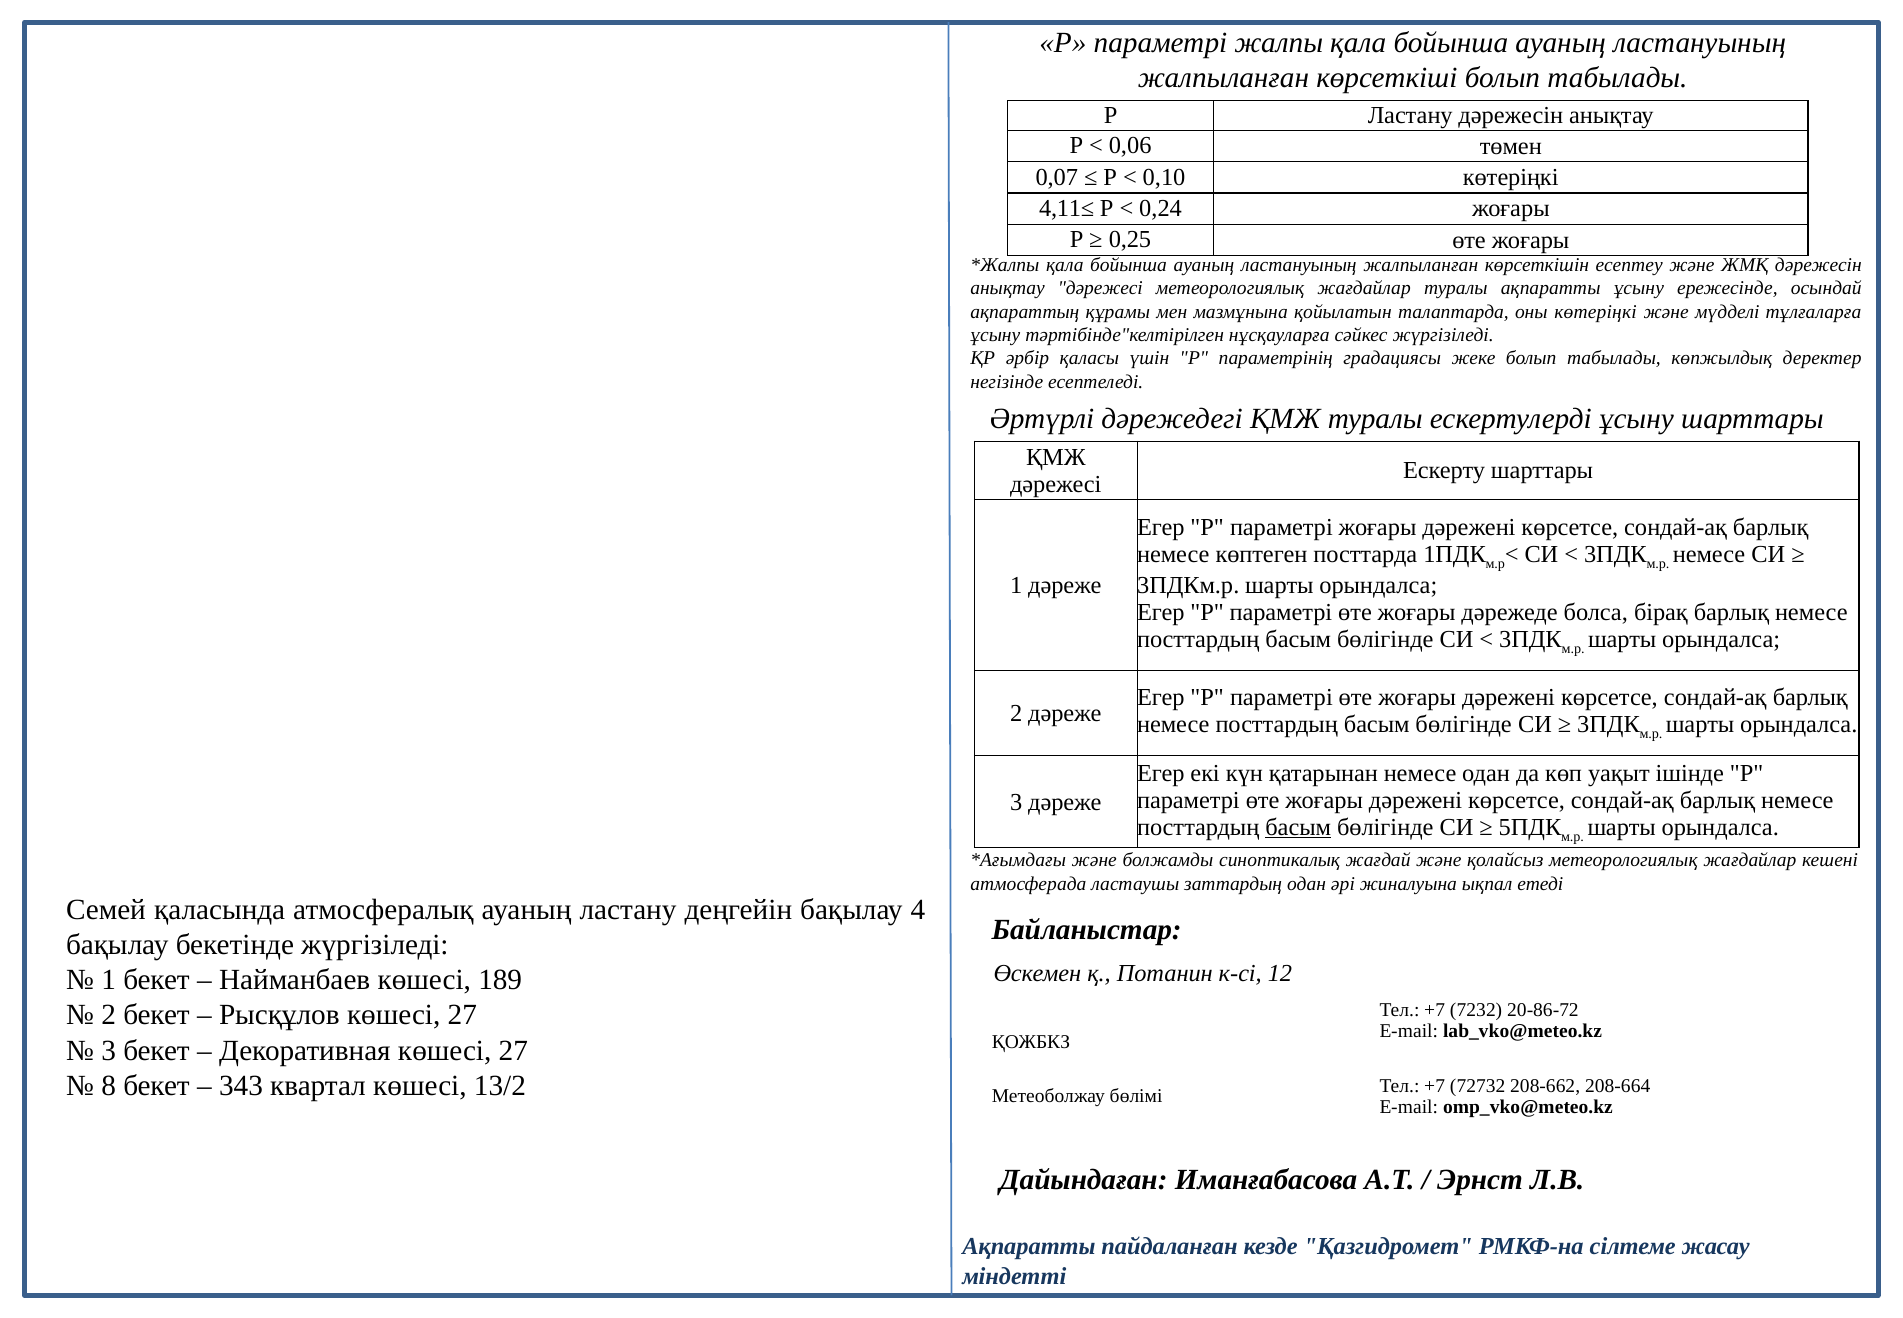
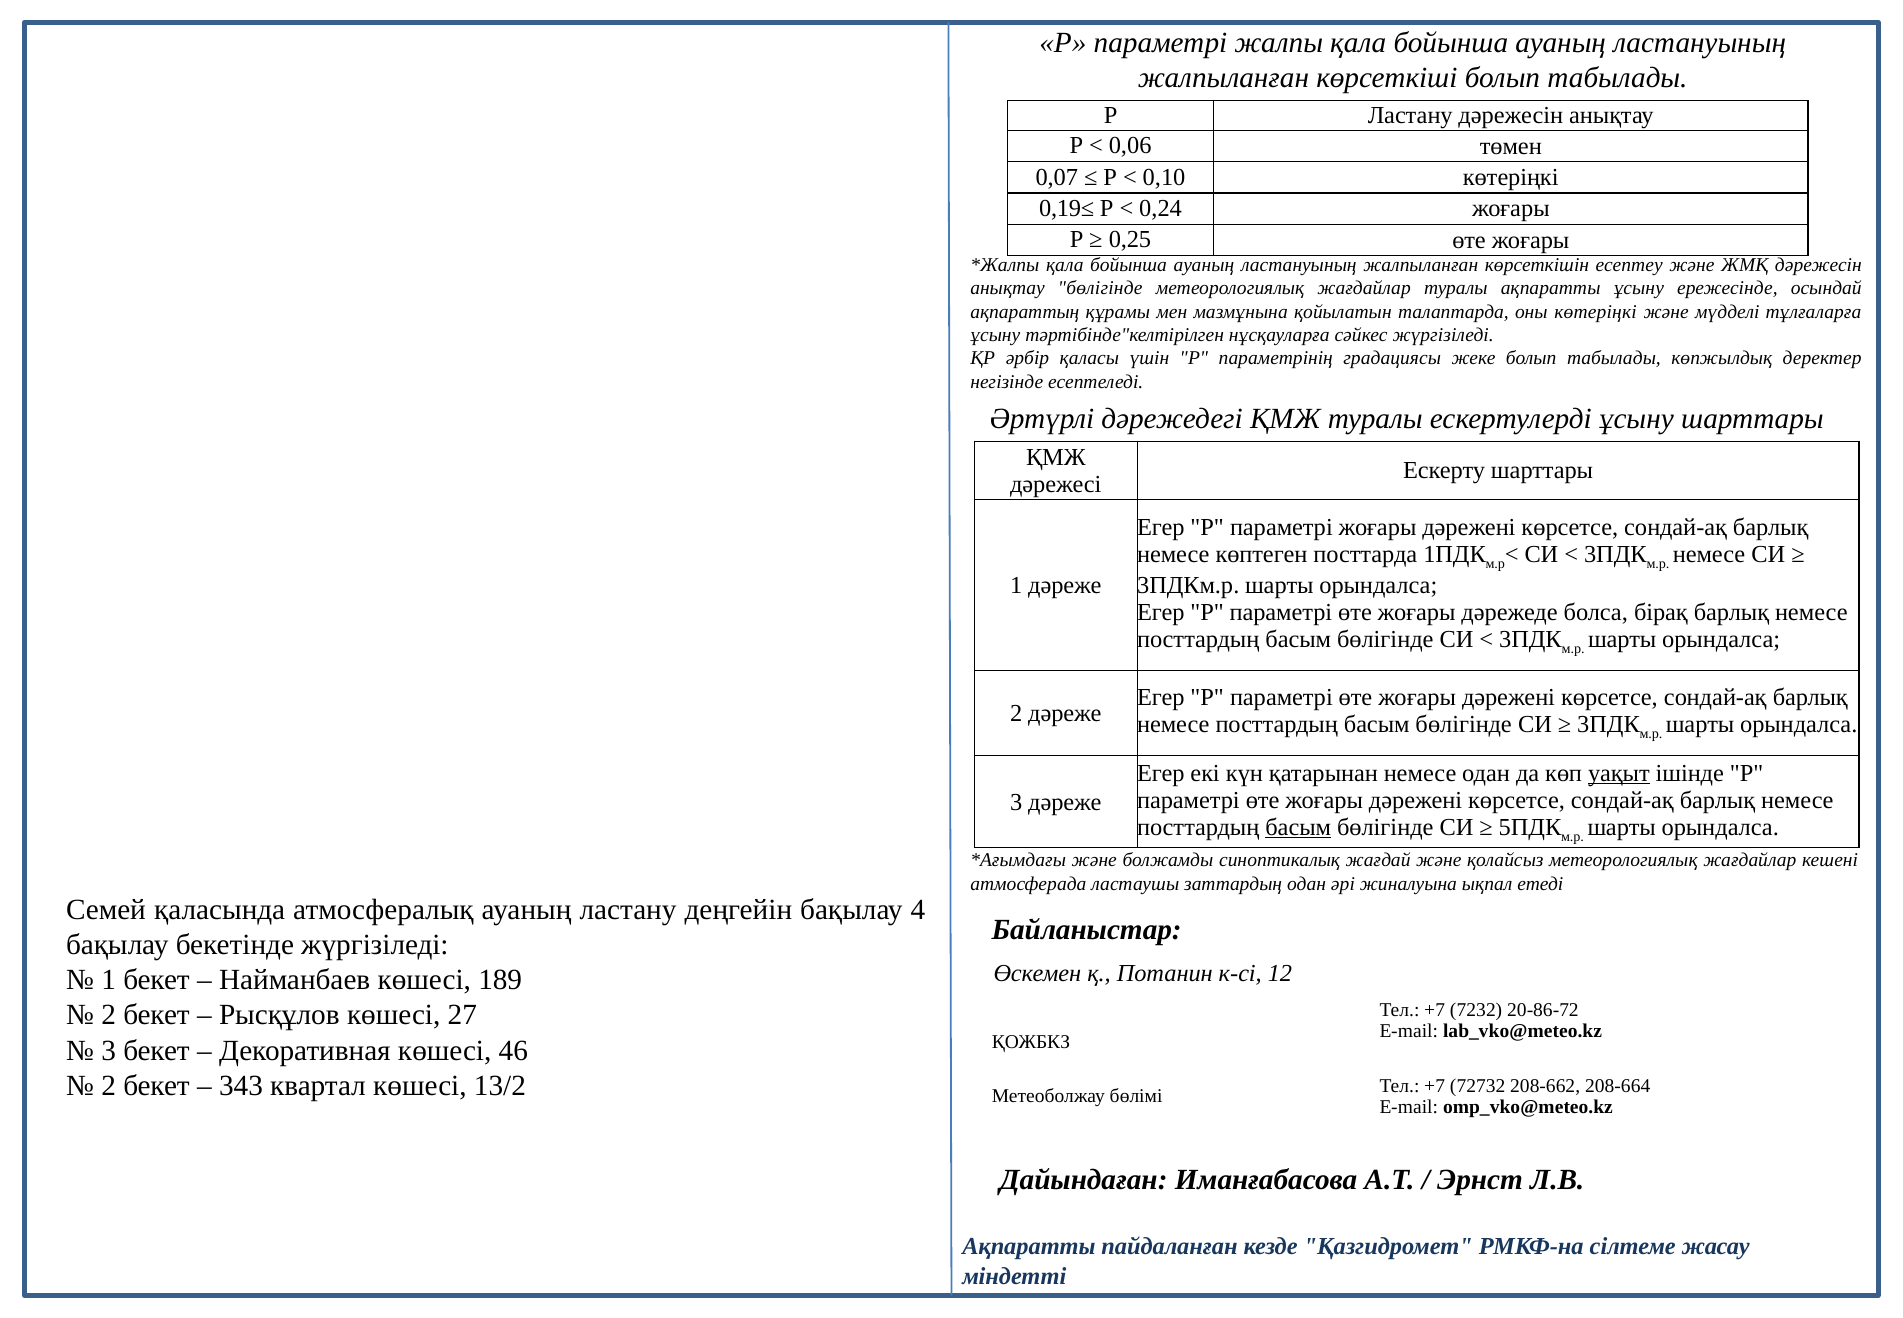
4,11≤: 4,11≤ -> 0,19≤
анықтау дәрежесі: дәрежесі -> бөлігінде
уақыт underline: none -> present
Декоративная көшесі 27: 27 -> 46
8 at (109, 1085): 8 -> 2
